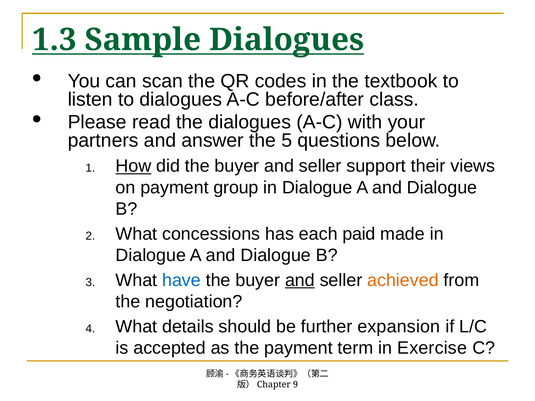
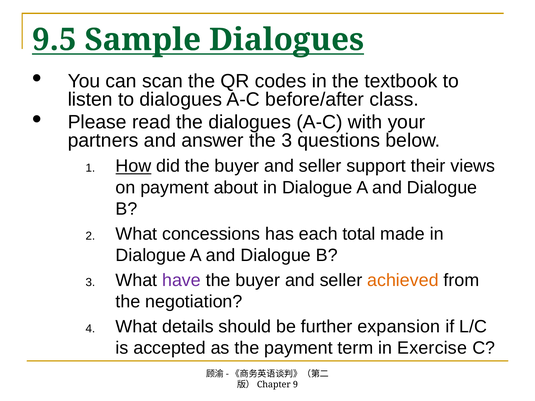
1.3: 1.3 -> 9.5
the 5: 5 -> 3
group: group -> about
paid: paid -> total
have colour: blue -> purple
and at (300, 280) underline: present -> none
